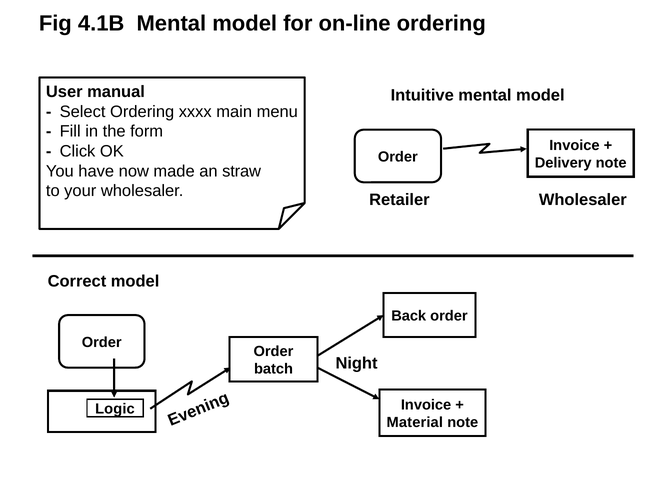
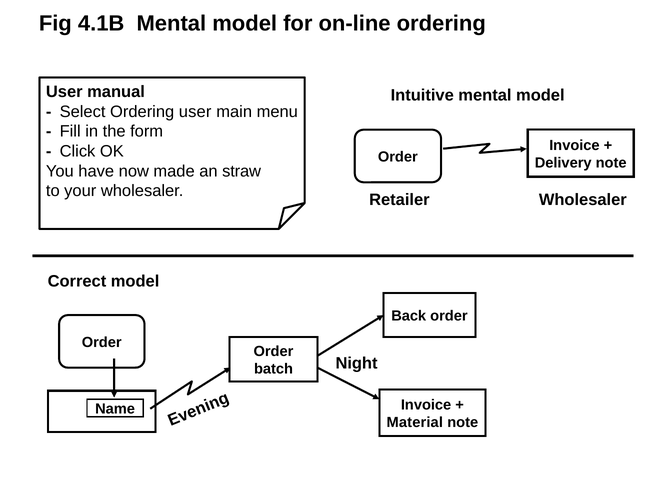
Ordering xxxx: xxxx -> user
Logic: Logic -> Name
